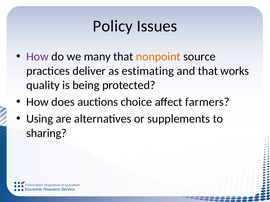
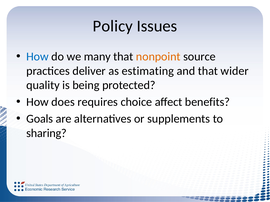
How at (38, 57) colour: purple -> blue
works: works -> wider
auctions: auctions -> requires
farmers: farmers -> benefits
Using: Using -> Goals
